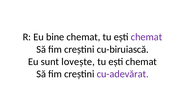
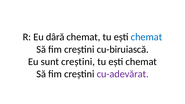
bine: bine -> dâră
chemat at (147, 37) colour: purple -> blue
sunt lovește: lovește -> creștini
